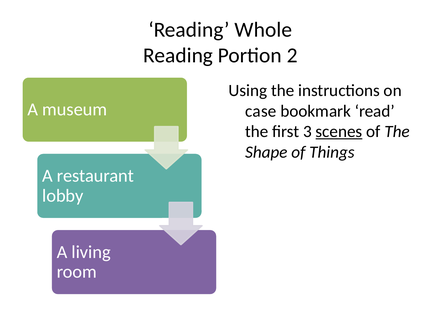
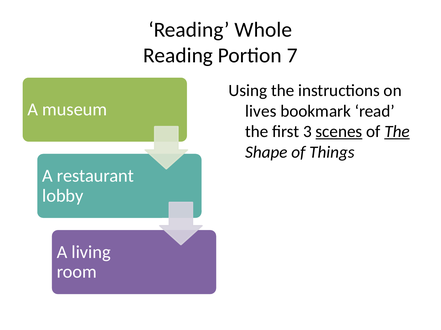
2: 2 -> 7
case: case -> lives
The at (397, 132) underline: none -> present
